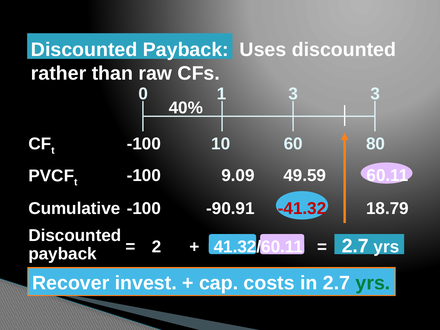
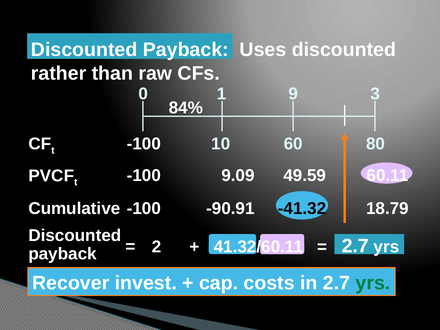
1 3: 3 -> 9
40%: 40% -> 84%
-41.32 colour: red -> black
